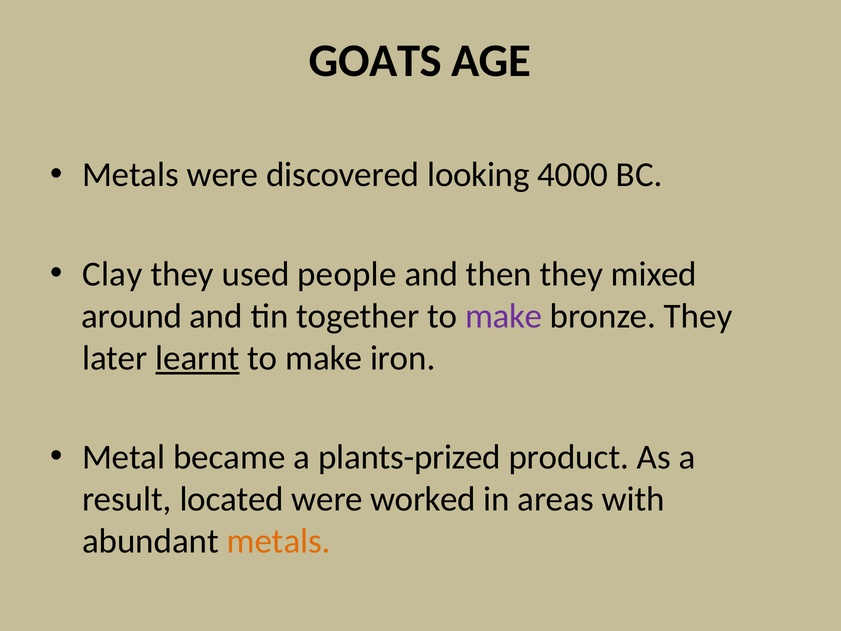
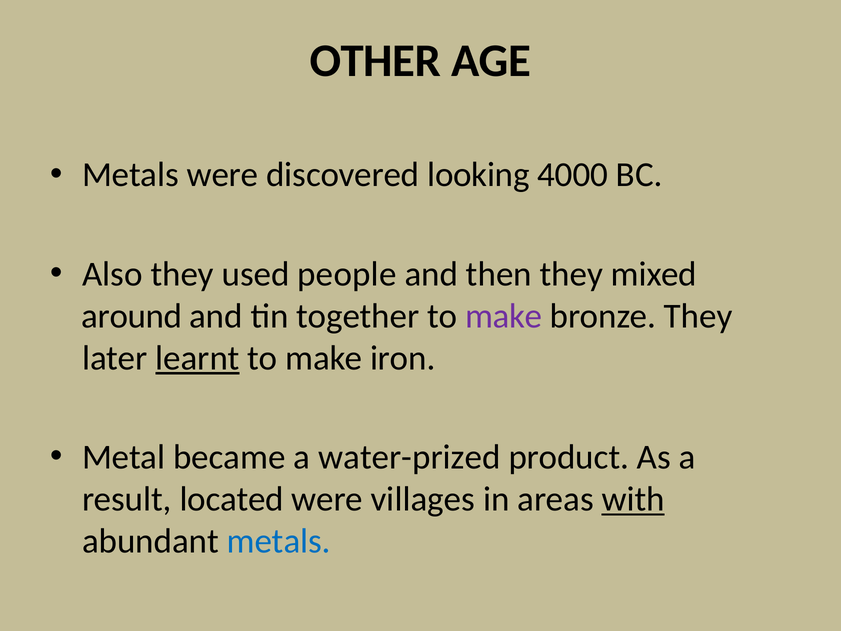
GOATS: GOATS -> OTHER
Clay: Clay -> Also
plants-prized: plants-prized -> water-prized
worked: worked -> villages
with underline: none -> present
metals at (279, 541) colour: orange -> blue
